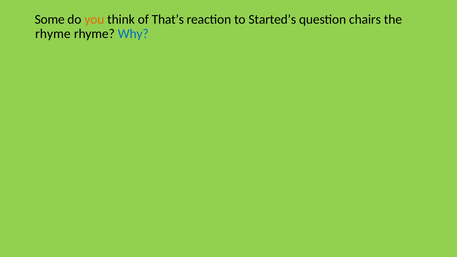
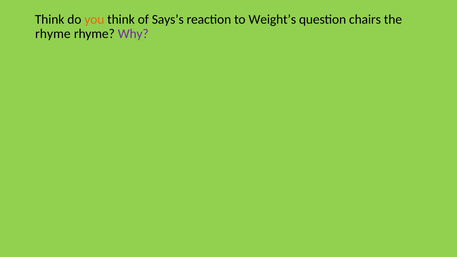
Some at (50, 19): Some -> Think
That’s: That’s -> Says’s
Started’s: Started’s -> Weight’s
Why colour: blue -> purple
